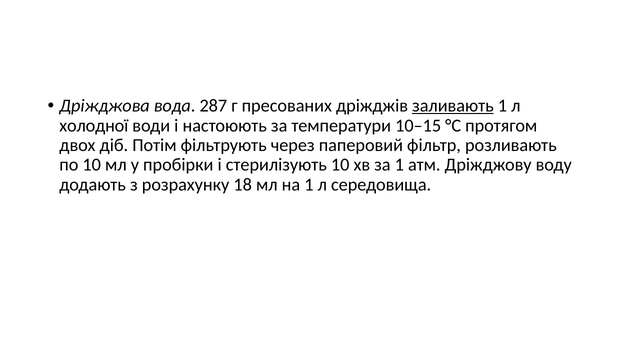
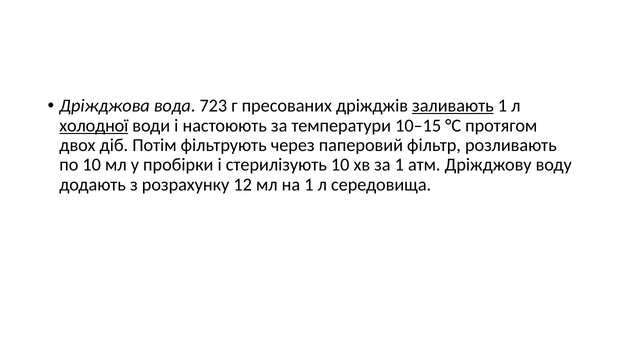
287: 287 -> 723
холодної underline: none -> present
18: 18 -> 12
